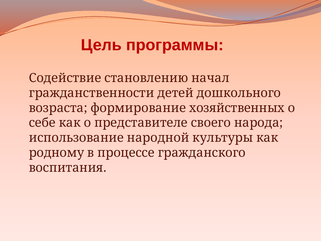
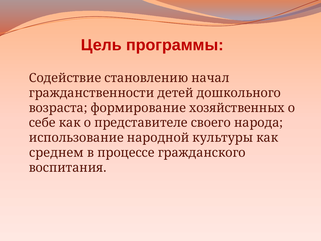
родному: родному -> среднем
